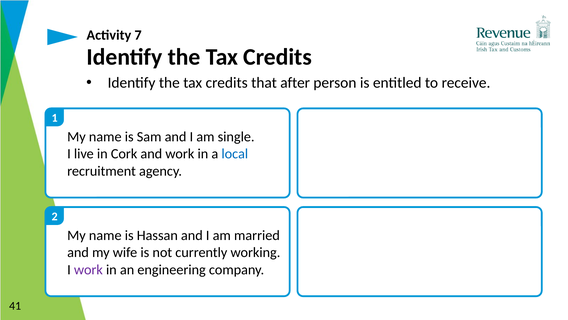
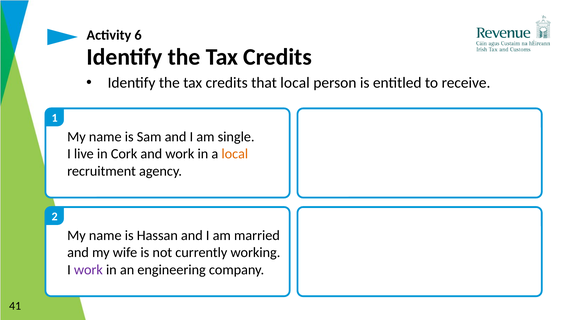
7: 7 -> 6
that after: after -> local
local at (235, 154) colour: blue -> orange
